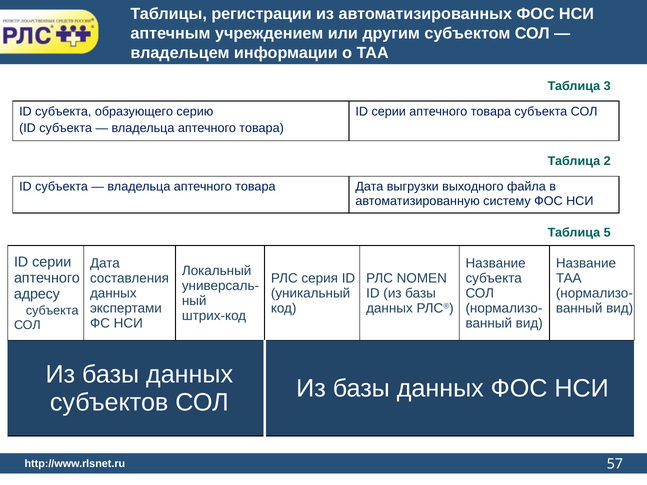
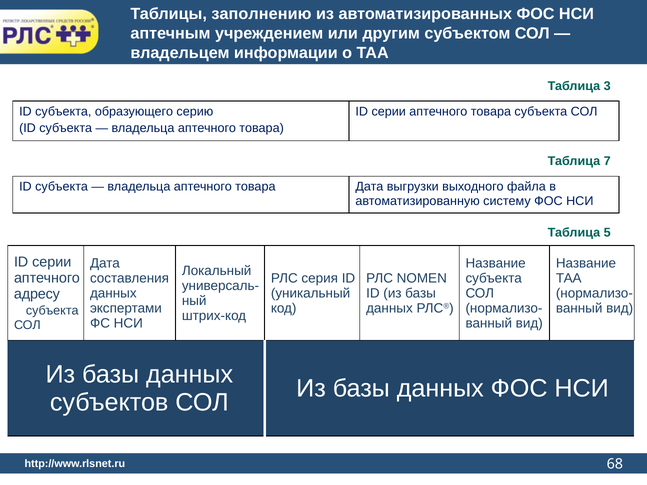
регистрации: регистрации -> заполнению
2: 2 -> 7
57: 57 -> 68
